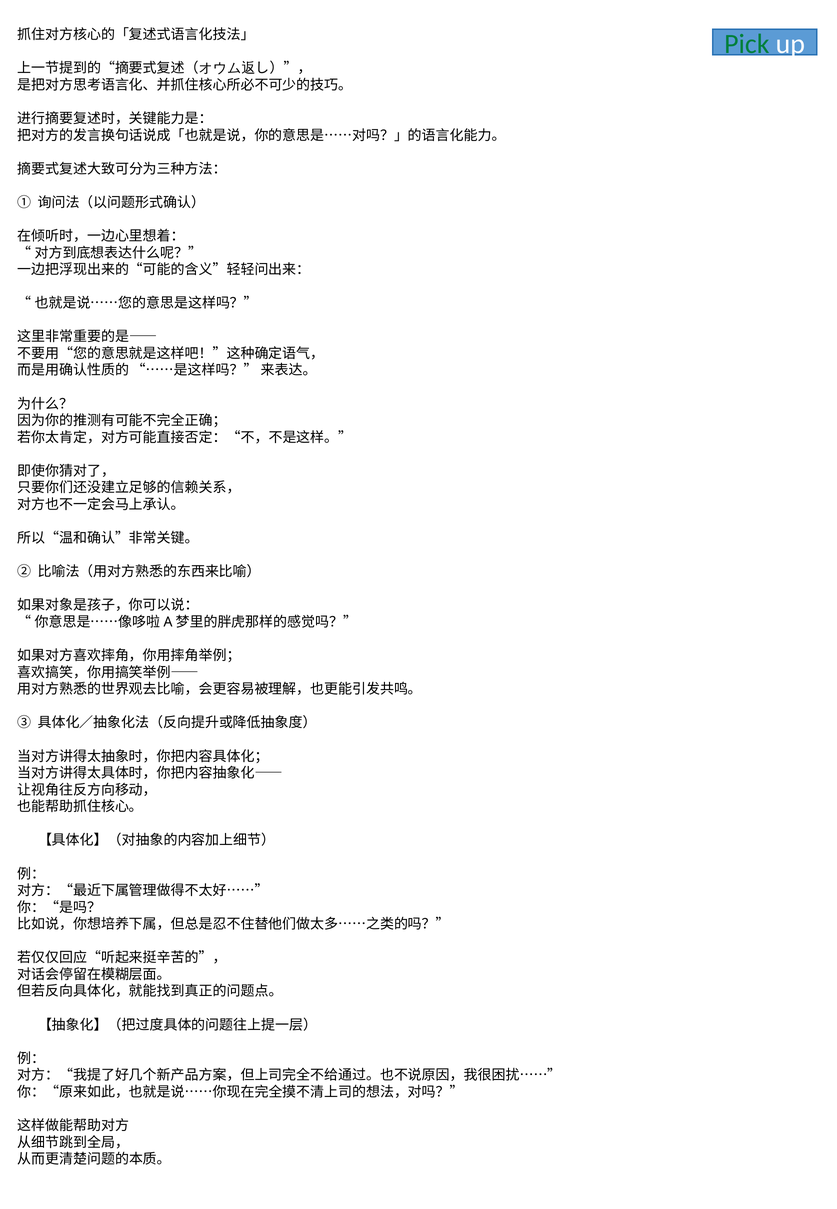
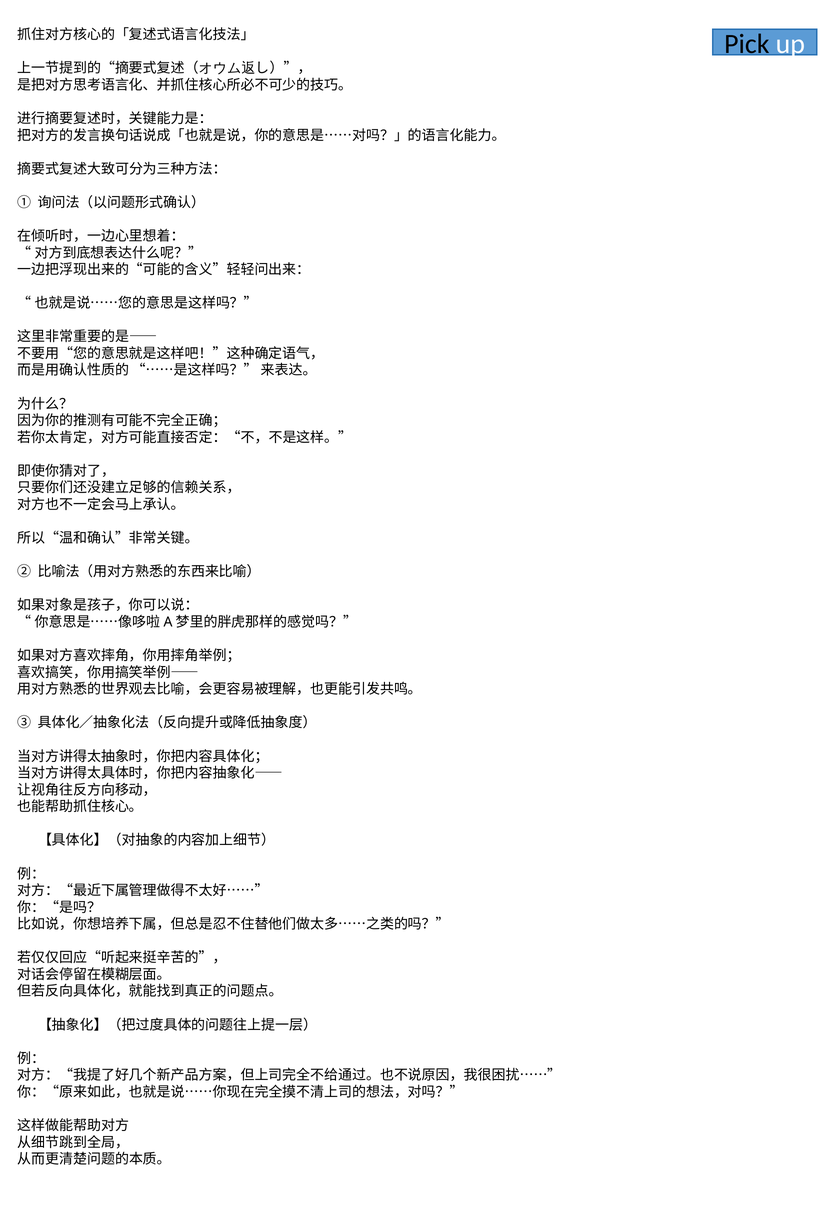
Pick colour: green -> black
